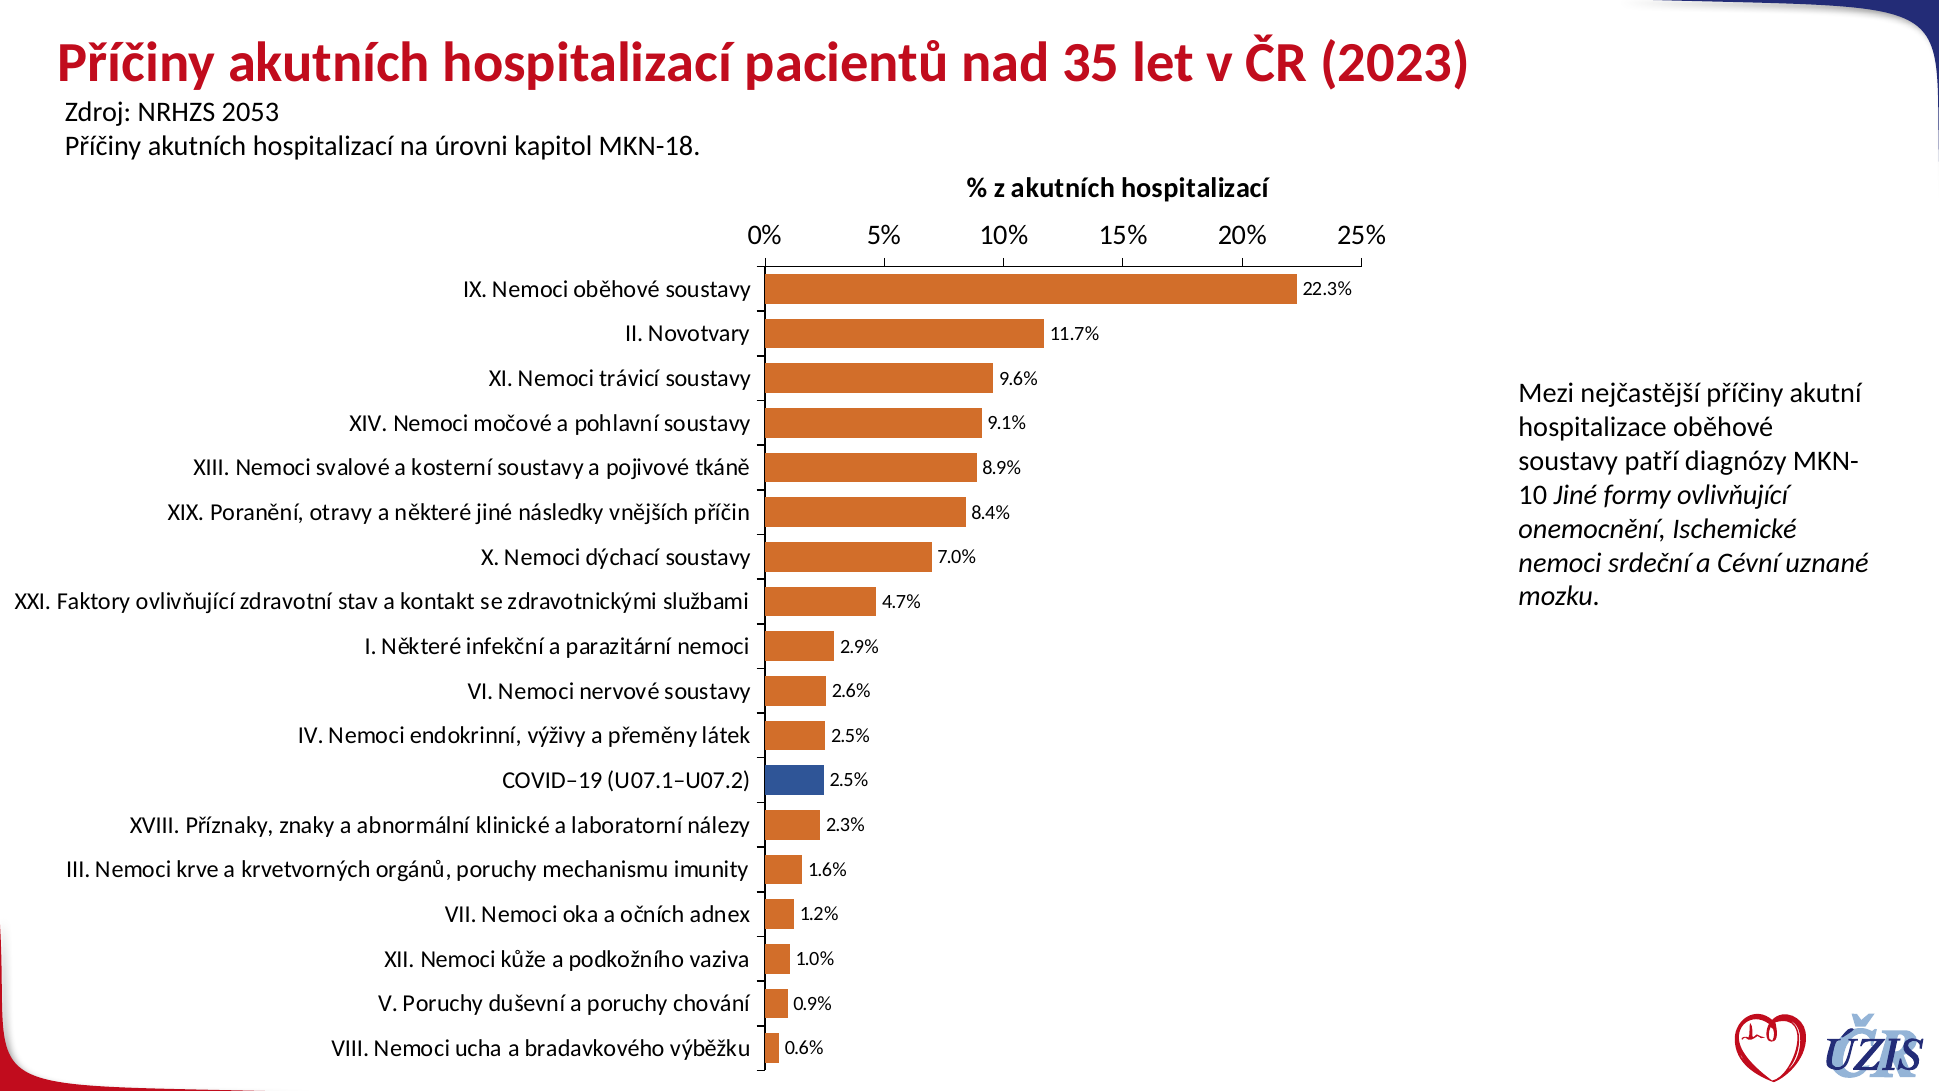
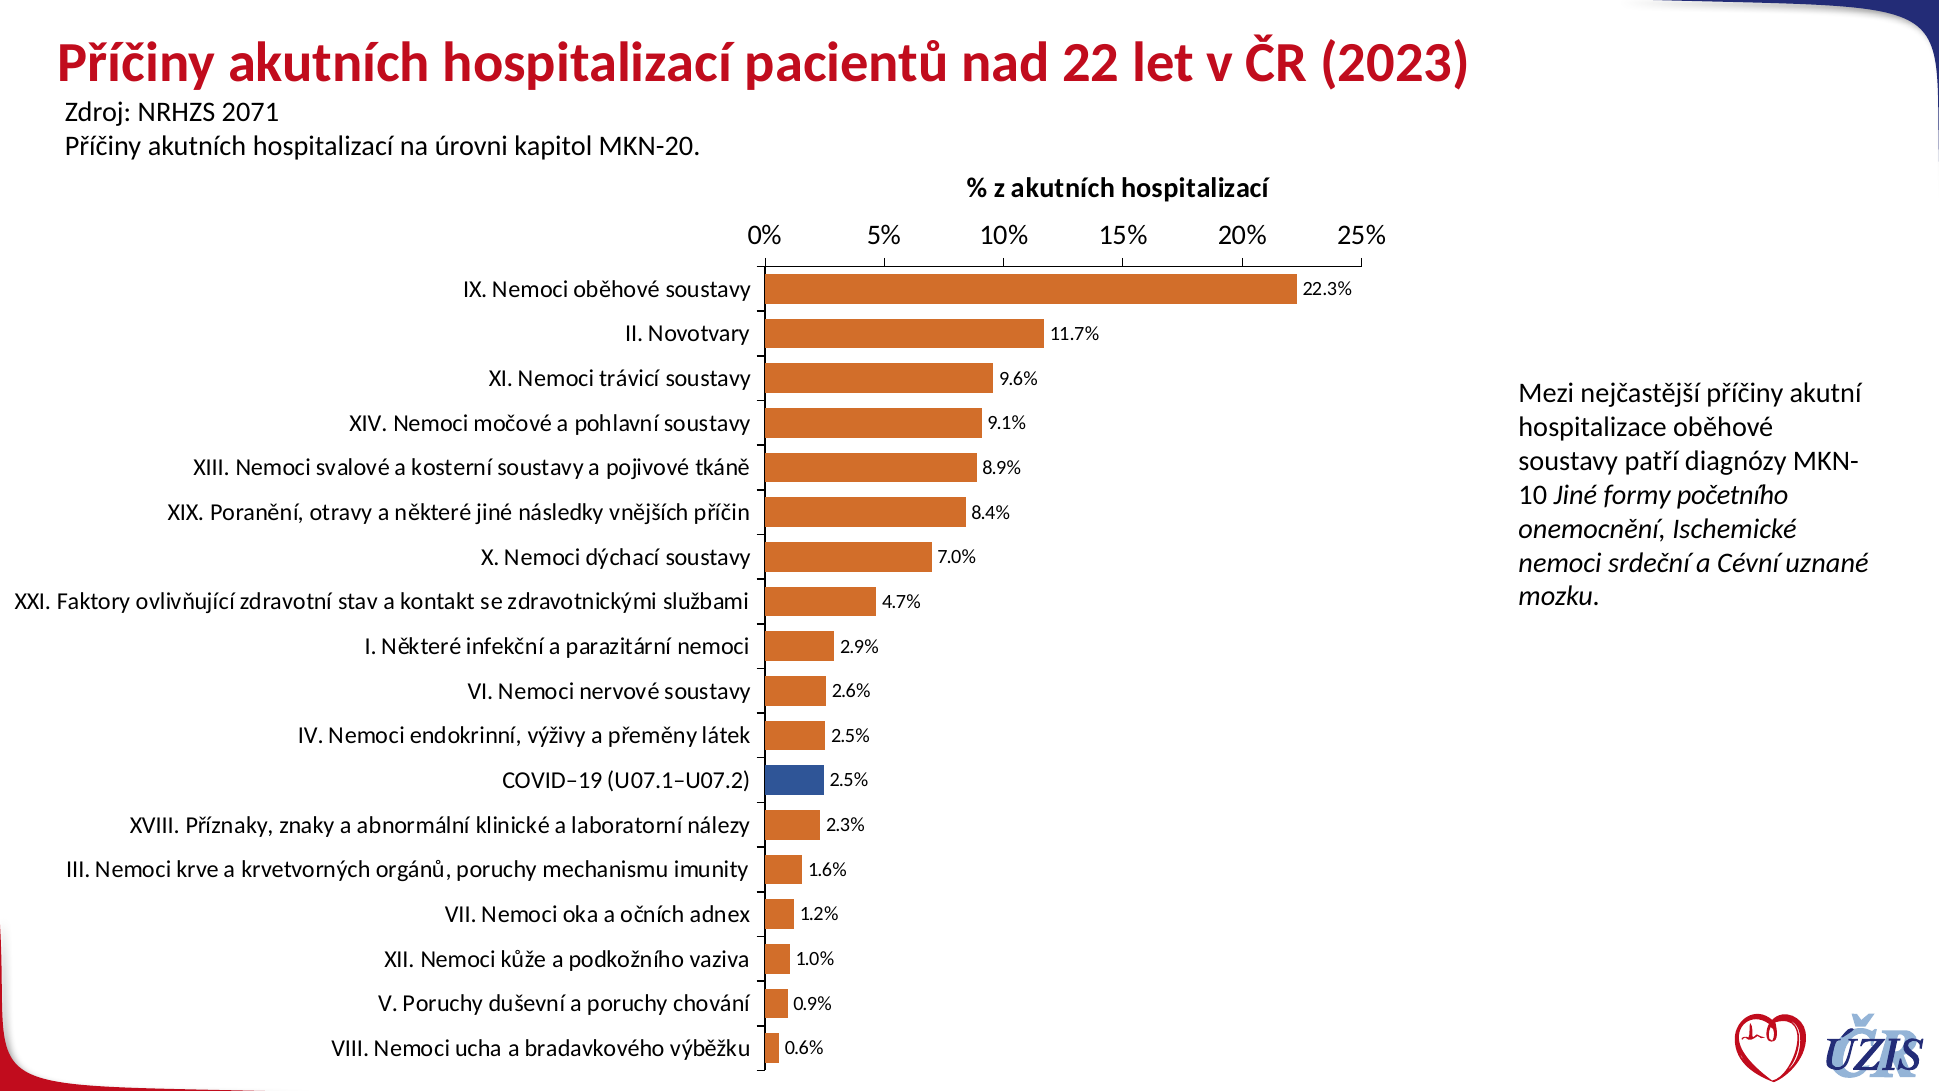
35: 35 -> 22
2053: 2053 -> 2071
MKN-18: MKN-18 -> MKN-20
formy ovlivňující: ovlivňující -> početního
